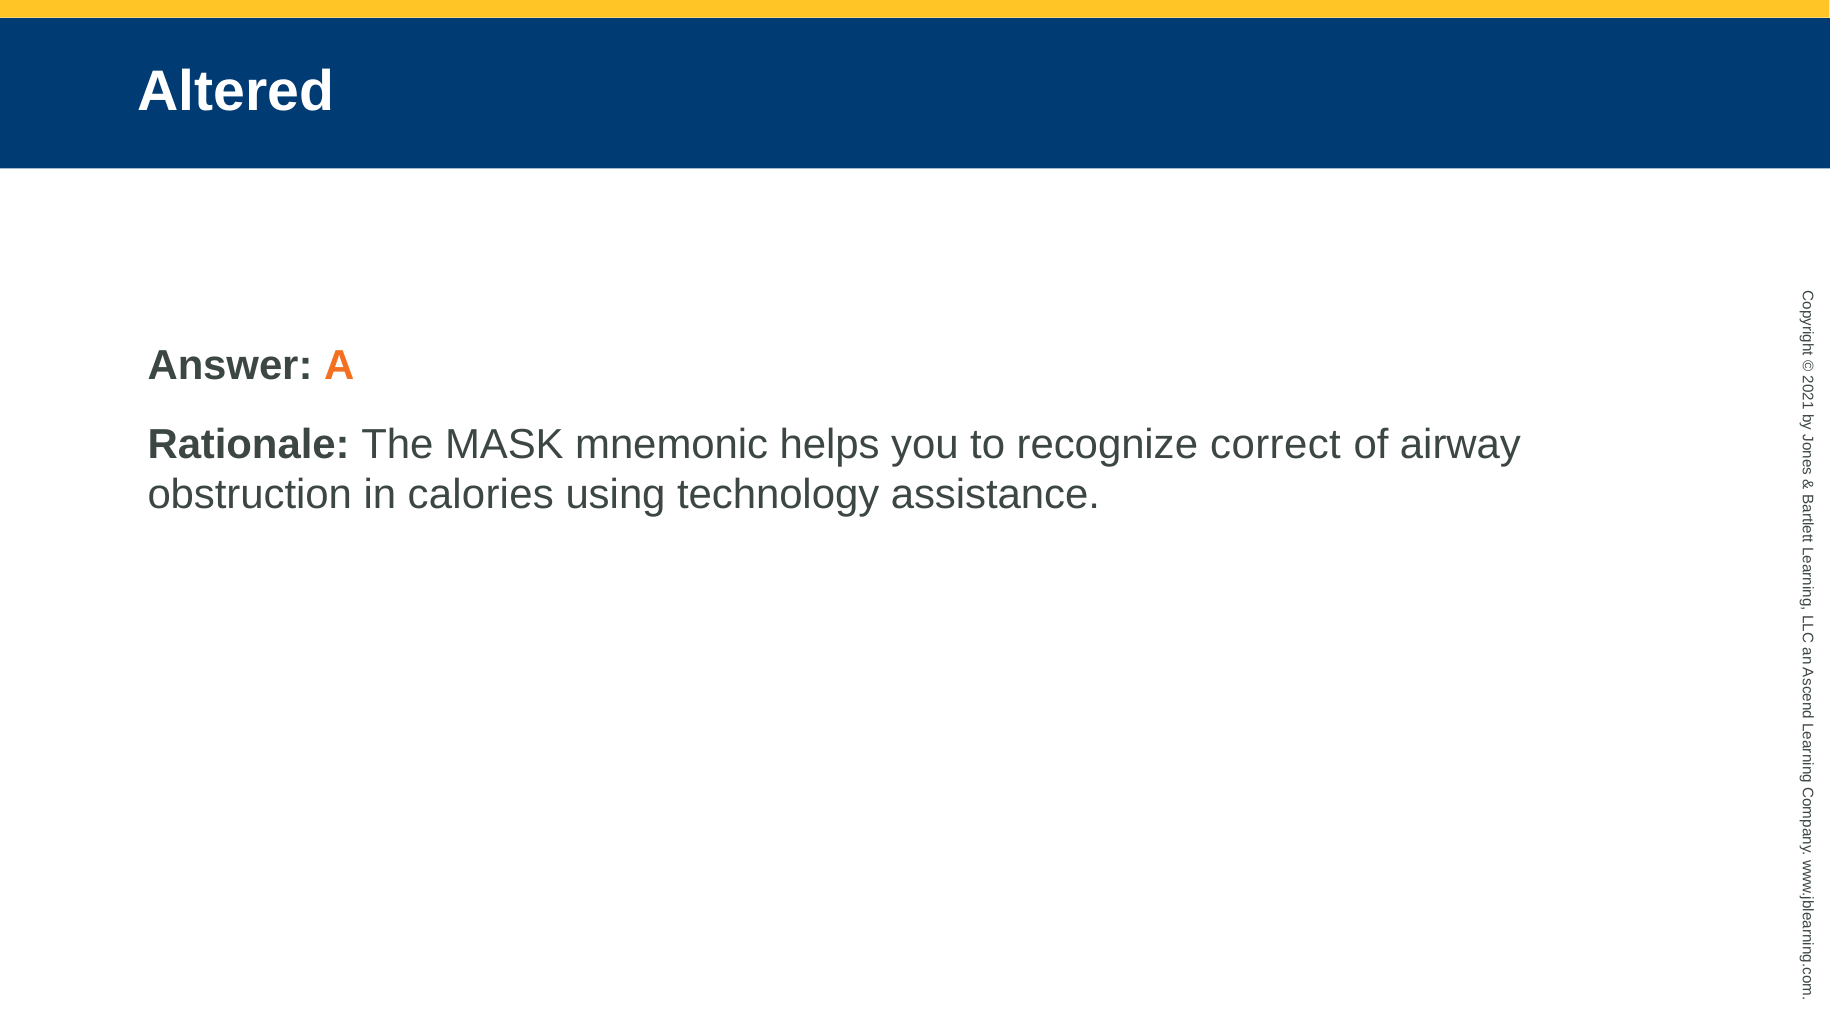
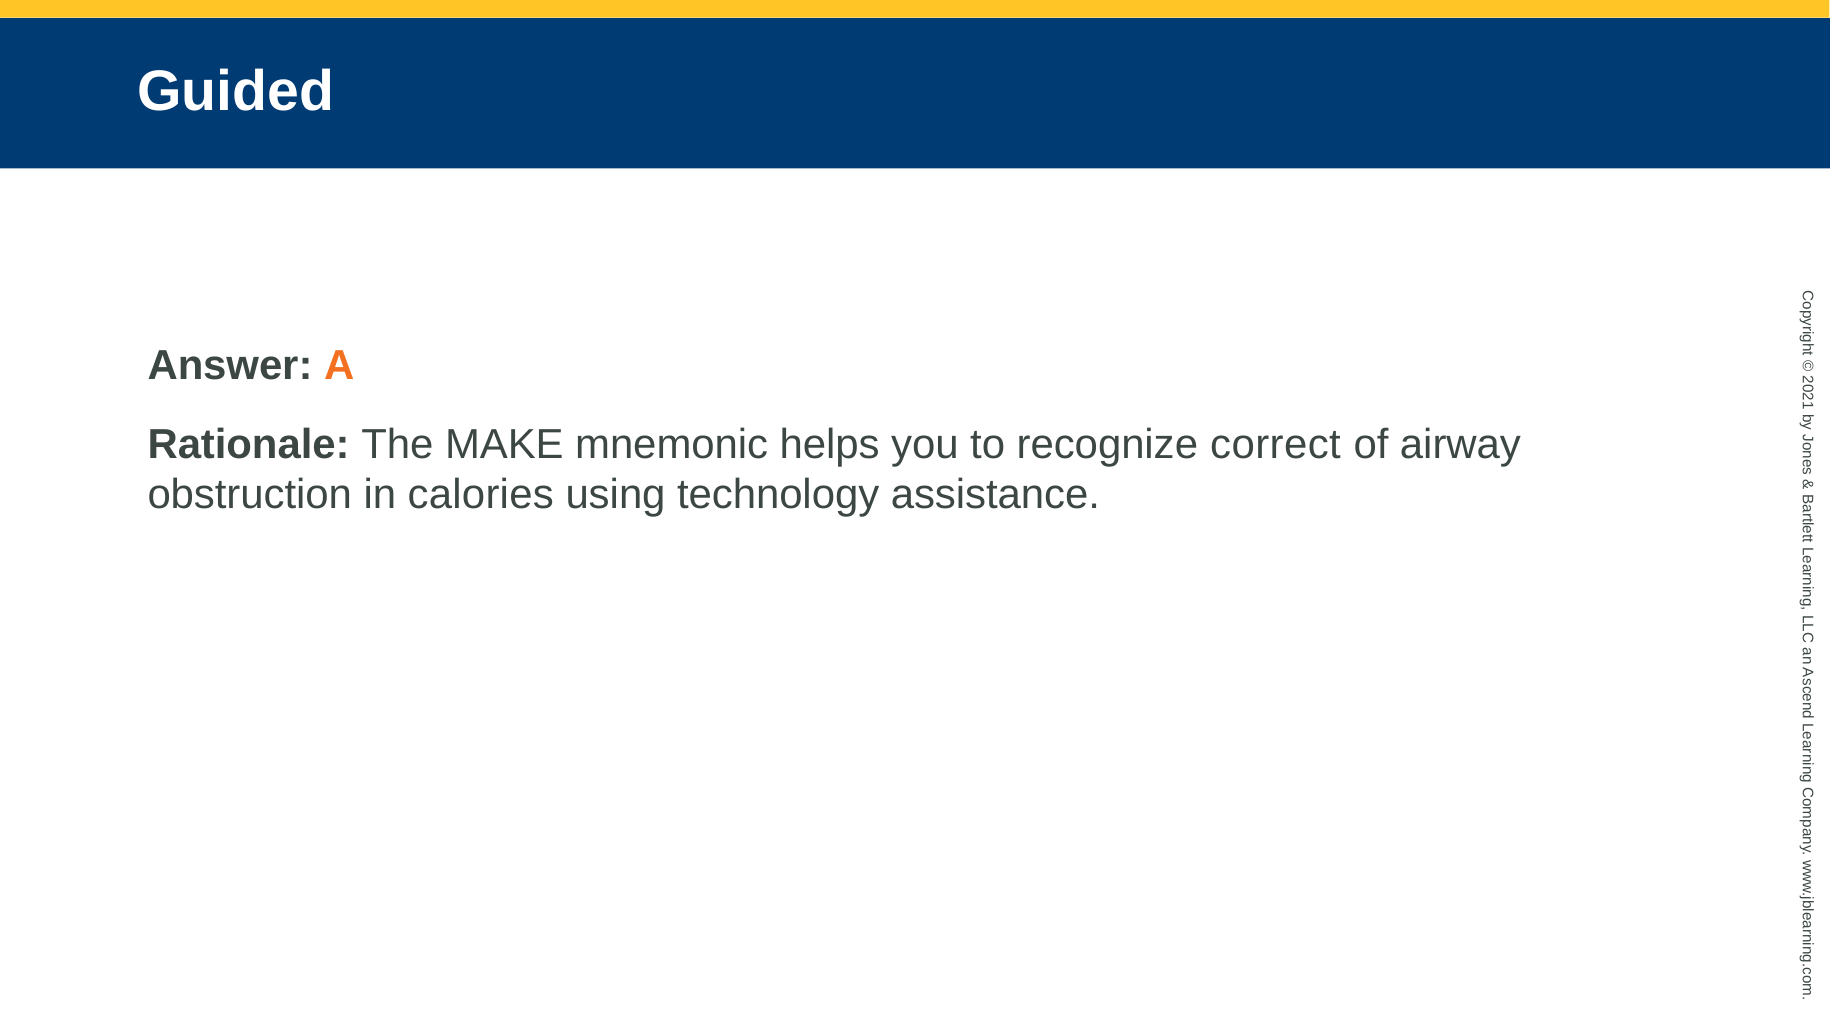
Altered: Altered -> Guided
MASK: MASK -> MAKE
